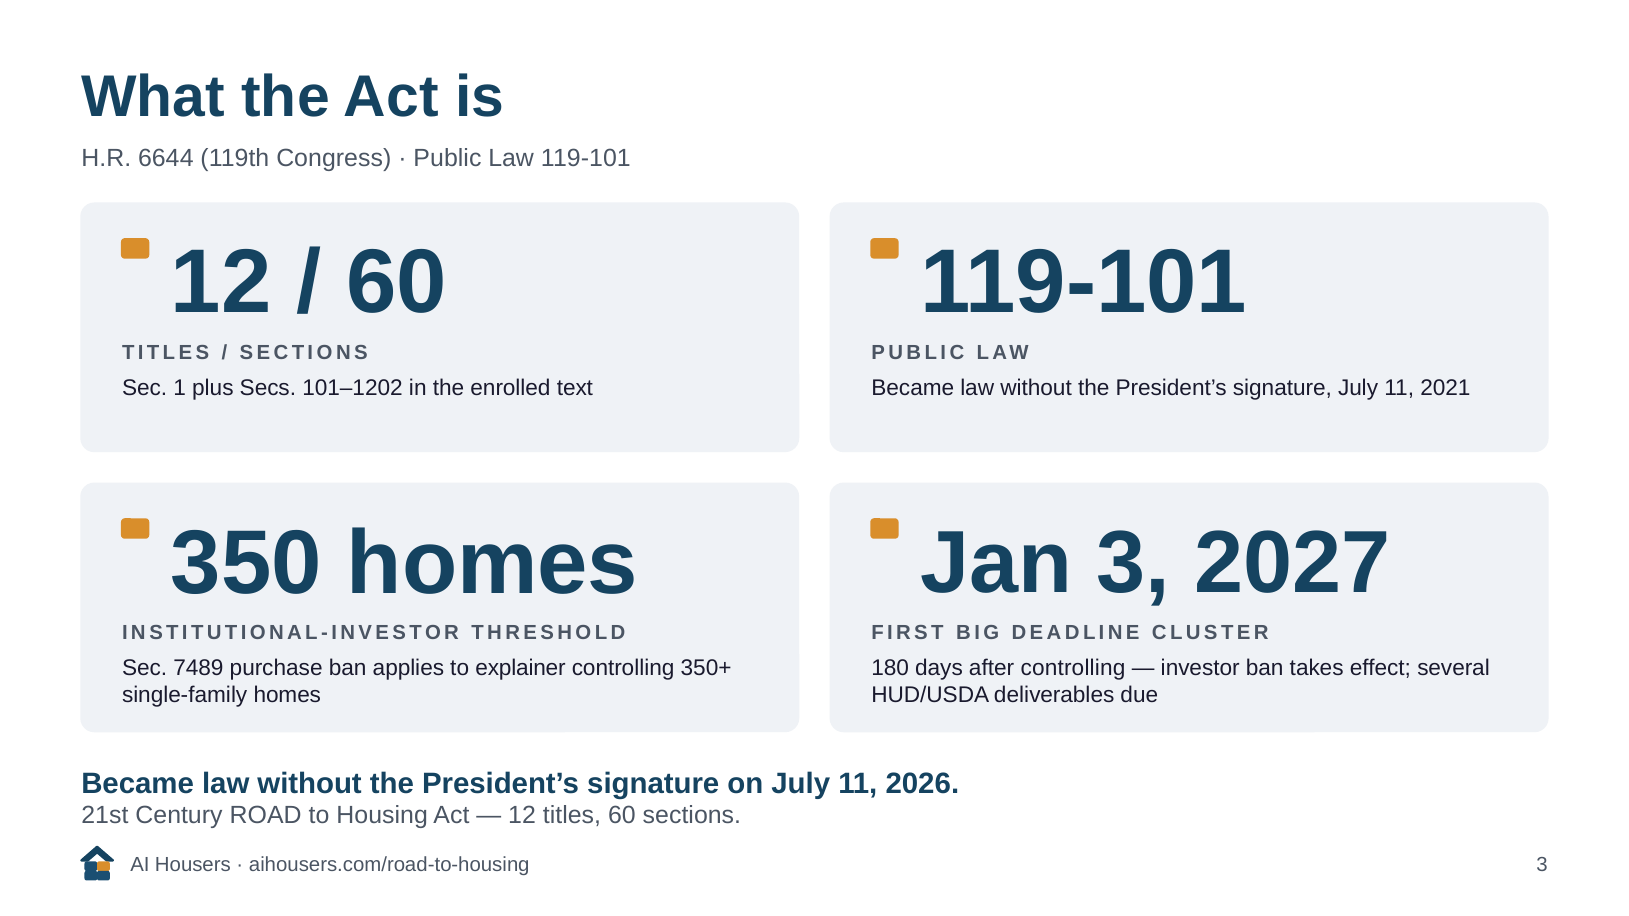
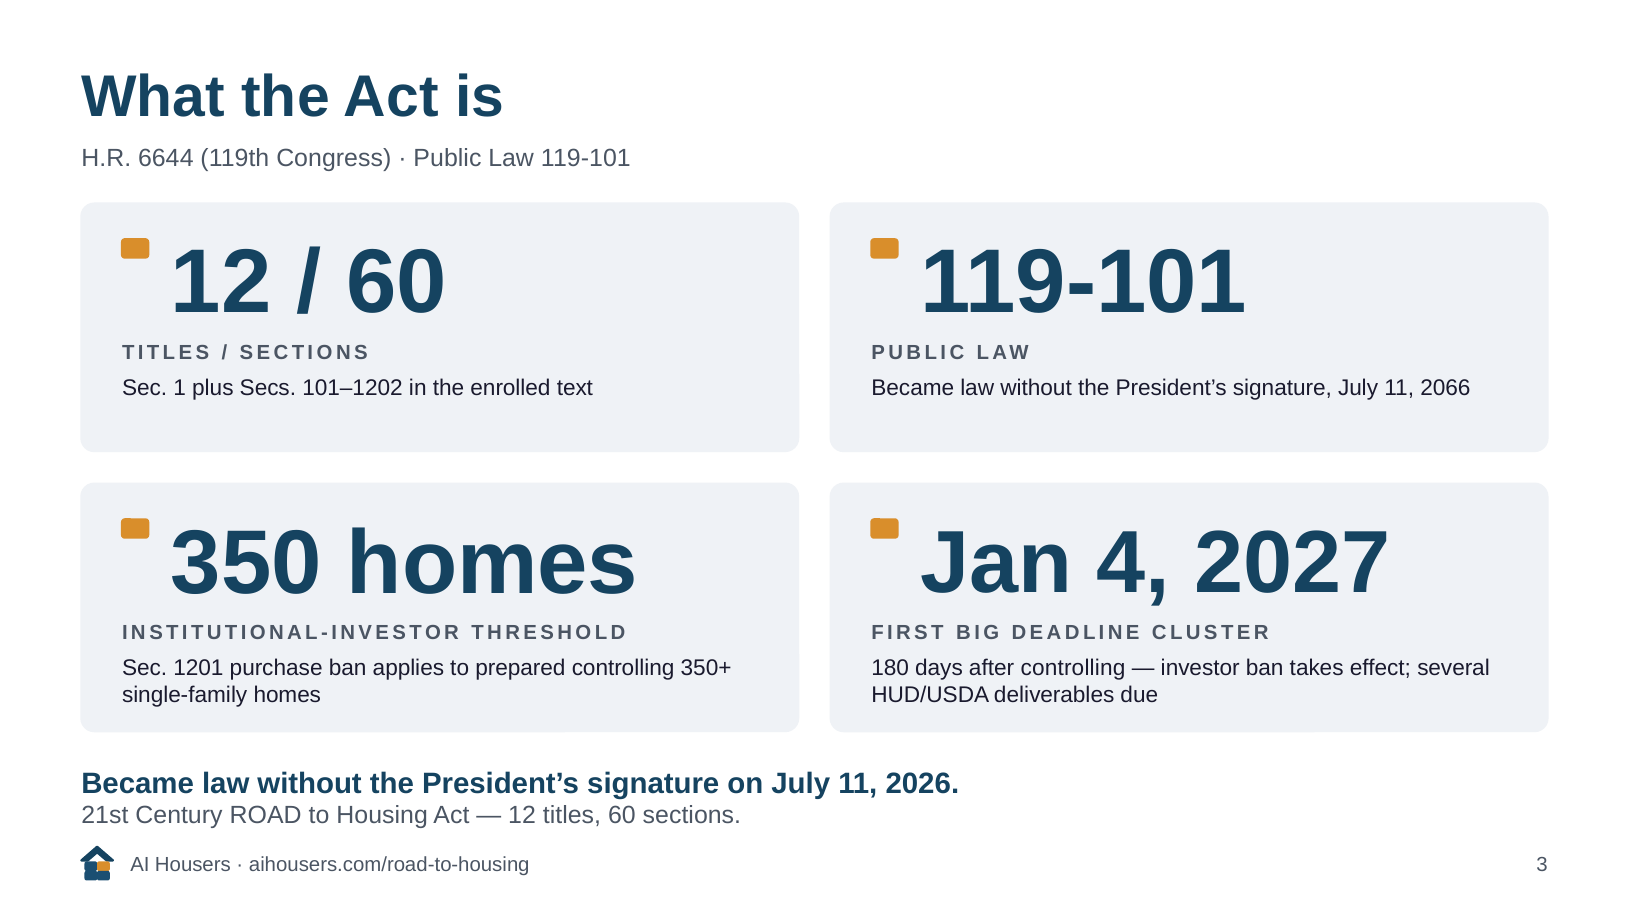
2021: 2021 -> 2066
Jan 3: 3 -> 4
7489: 7489 -> 1201
explainer: explainer -> prepared
